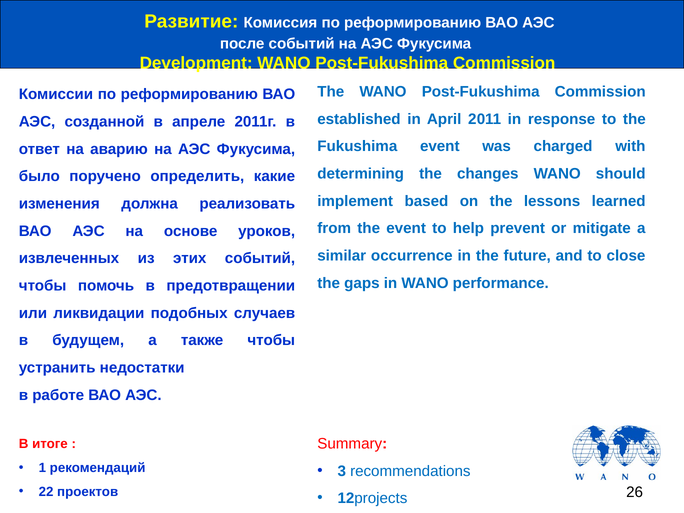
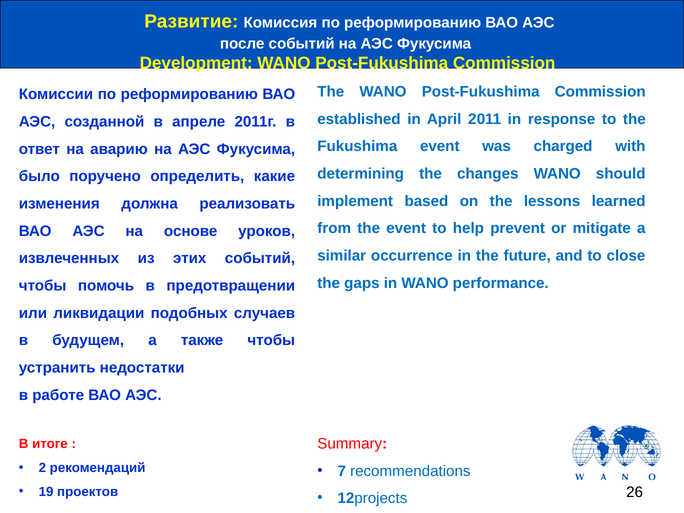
1: 1 -> 2
3: 3 -> 7
22: 22 -> 19
